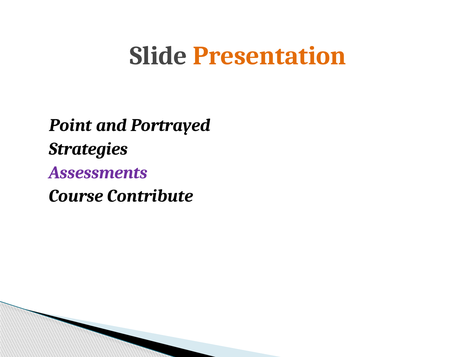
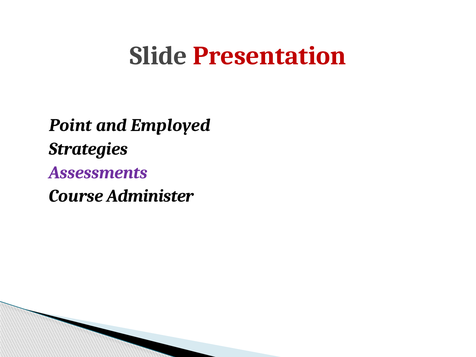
Presentation colour: orange -> red
Portrayed: Portrayed -> Employed
Contribute: Contribute -> Administer
